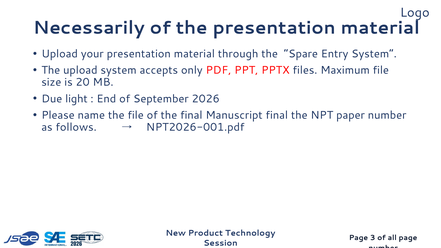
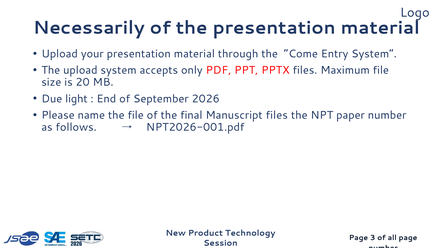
Spare: Spare -> Come
Manuscript final: final -> files
